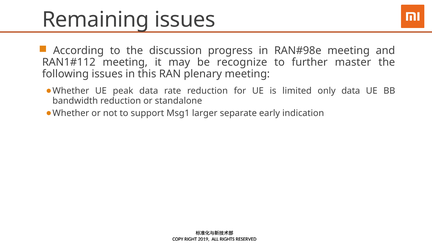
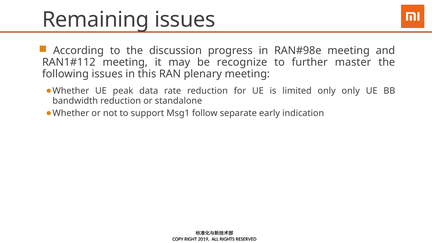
only data: data -> only
larger: larger -> follow
